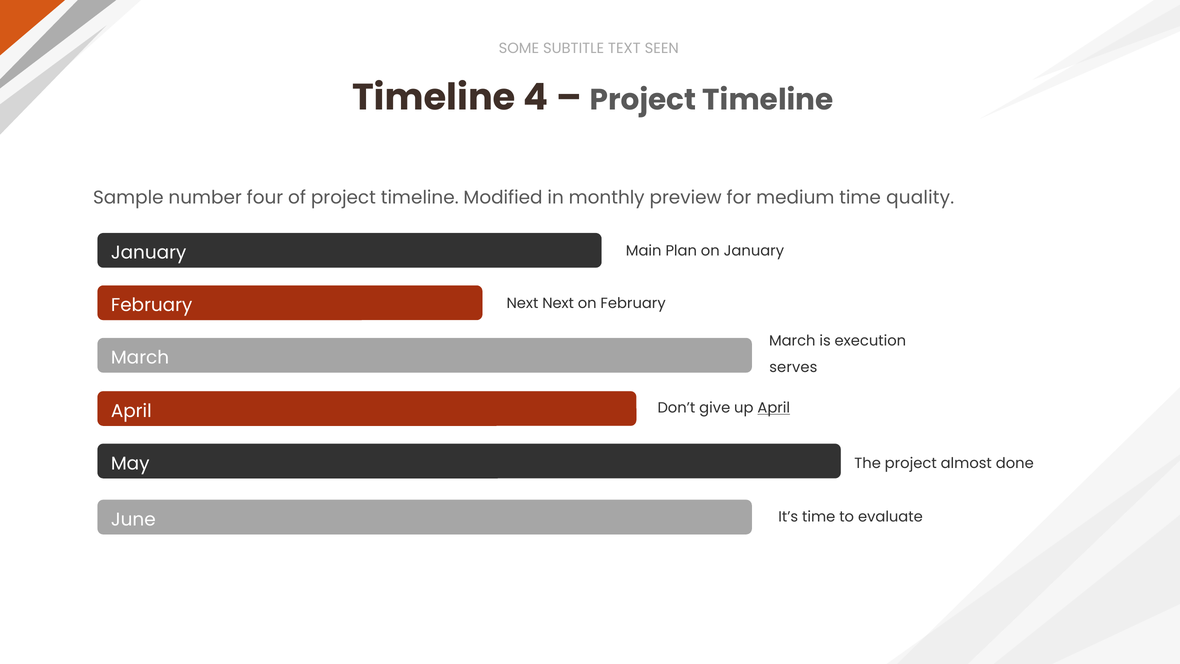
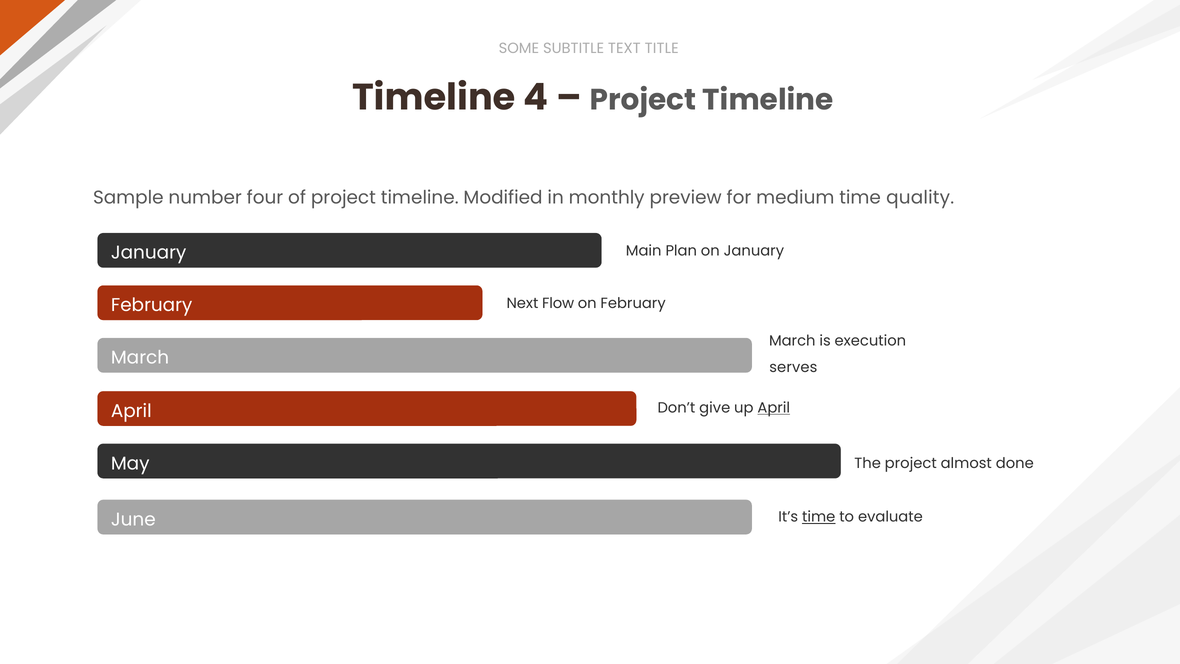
SEEN: SEEN -> TITLE
Next Next: Next -> Flow
time at (819, 517) underline: none -> present
